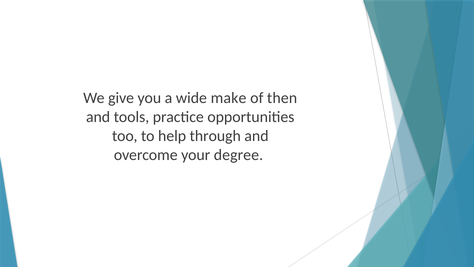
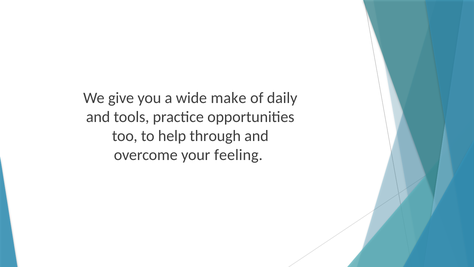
then: then -> daily
degree: degree -> feeling
